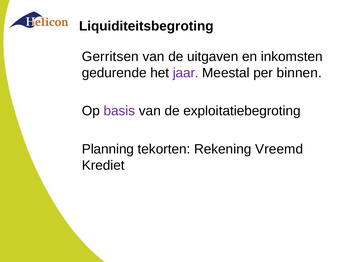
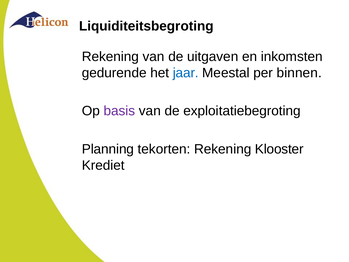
Gerritsen at (110, 57): Gerritsen -> Rekening
jaar colour: purple -> blue
Vreemd: Vreemd -> Klooster
